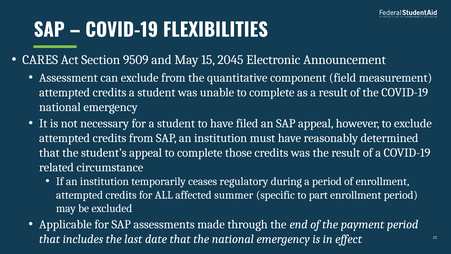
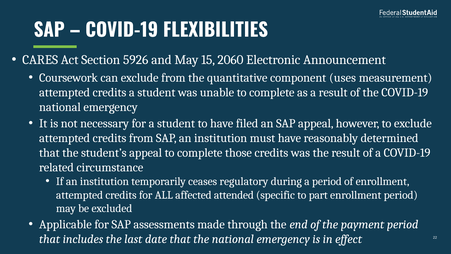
9509: 9509 -> 5926
2045: 2045 -> 2060
Assessment: Assessment -> Coursework
field: field -> uses
summer: summer -> attended
